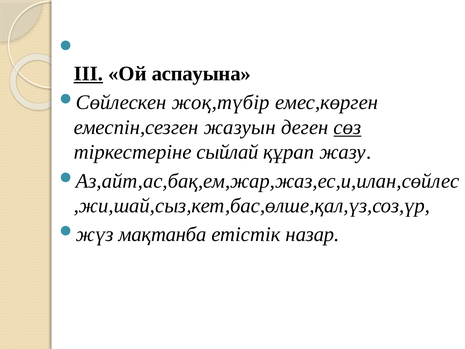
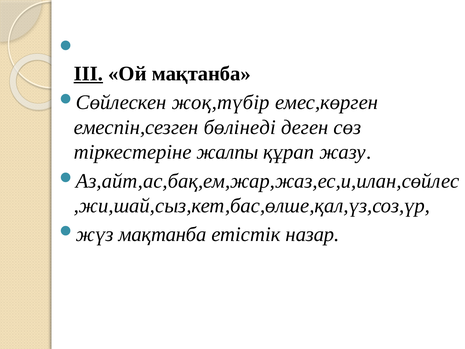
Ой аспауына: аспауына -> мақтанба
жазуын: жазуын -> бөлінеді
сөз underline: present -> none
сыйлай: сыйлай -> жалпы
